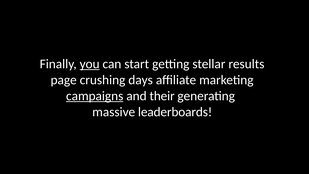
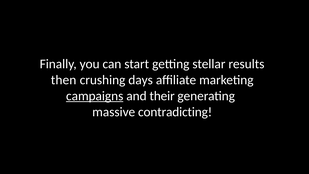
you underline: present -> none
page: page -> then
leaderboards: leaderboards -> contradicting
